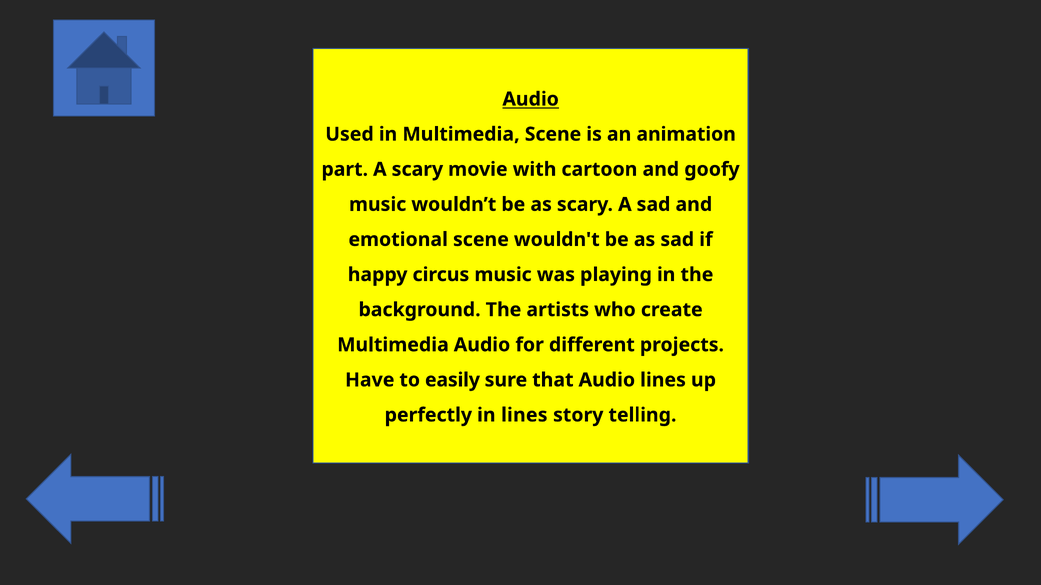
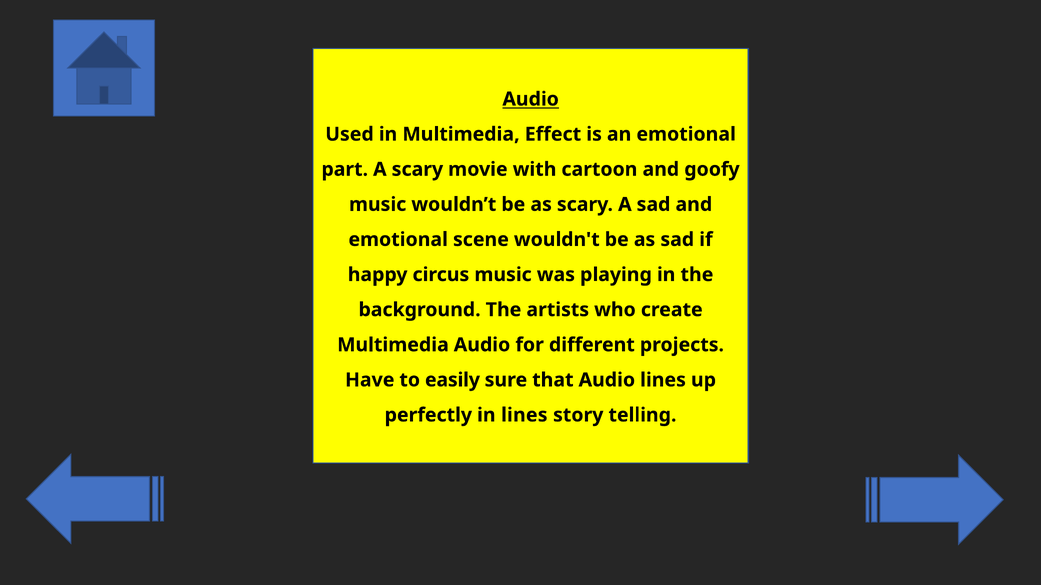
Multimedia Scene: Scene -> Effect
an animation: animation -> emotional
